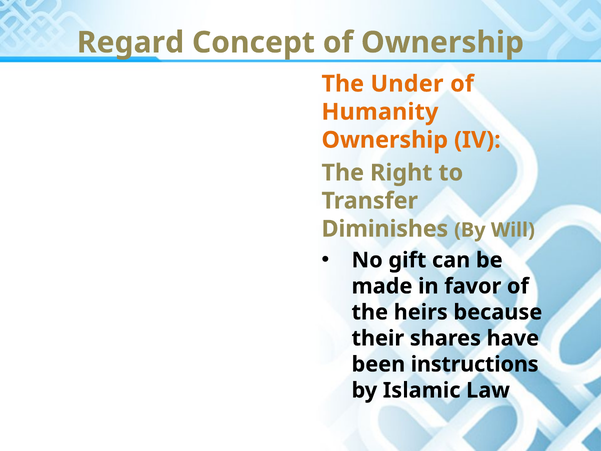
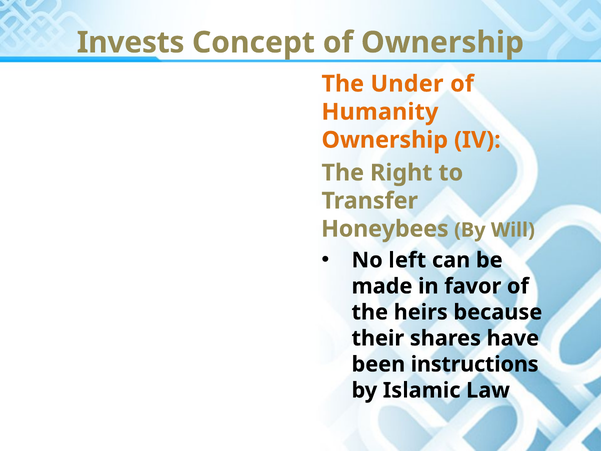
Regard: Regard -> Invests
Diminishes: Diminishes -> Honeybees
gift: gift -> left
